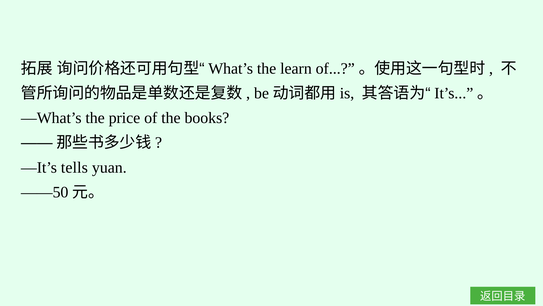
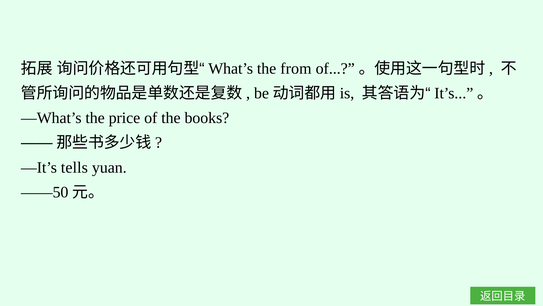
learn: learn -> from
